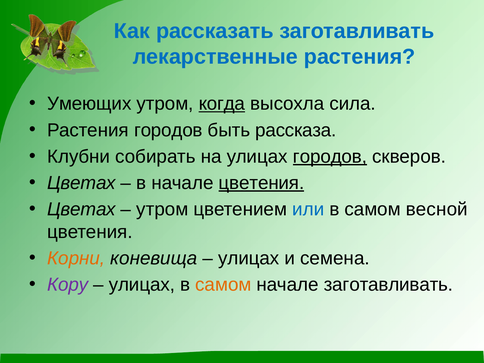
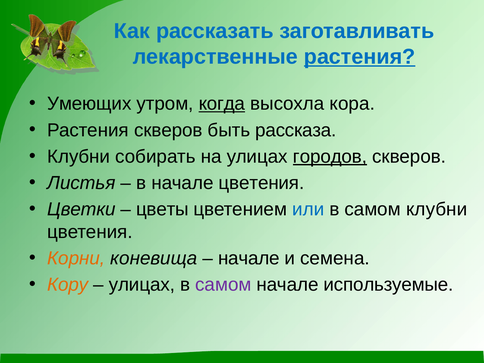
растения at (360, 57) underline: none -> present
сила: сила -> кора
Растения городов: городов -> скверов
Цветах at (81, 183): Цветах -> Листья
цветения at (261, 183) underline: present -> none
Цветах at (81, 209): Цветах -> Цветки
утром at (162, 209): утром -> цветы
самом весной: весной -> клубни
улицах at (249, 258): улицах -> начале
Кору colour: purple -> orange
самом at (223, 285) colour: orange -> purple
начале заготавливать: заготавливать -> используемые
